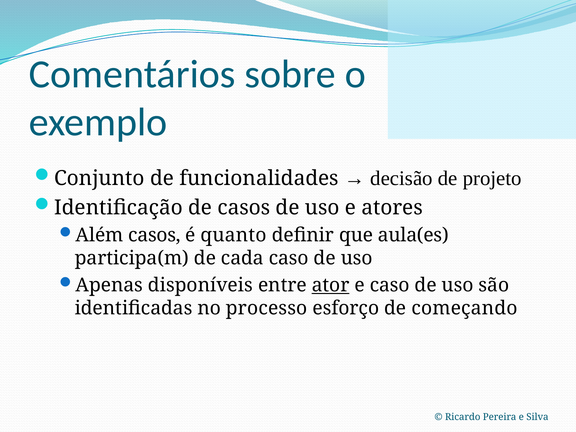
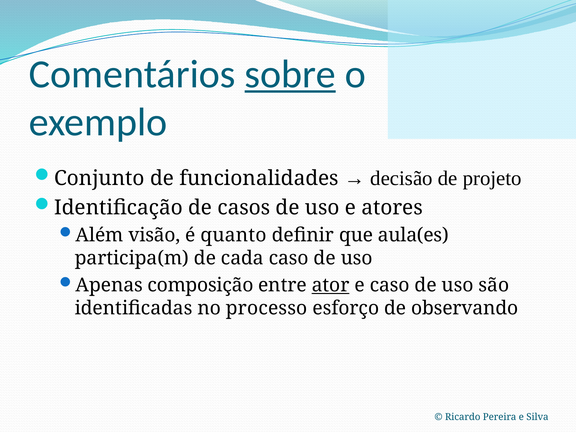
sobre underline: none -> present
Além casos: casos -> visão
disponíveis: disponíveis -> composição
começando: começando -> observando
